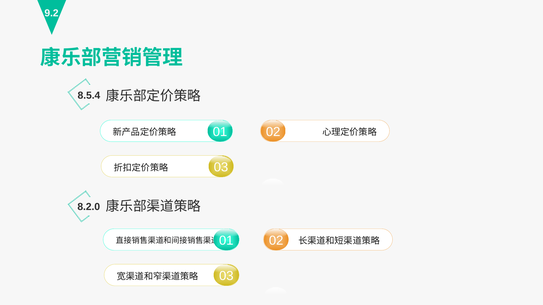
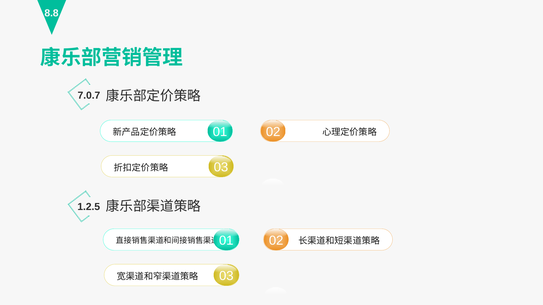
9.2: 9.2 -> 8.8
8.5.4: 8.5.4 -> 7.0.7
8.2.0: 8.2.0 -> 1.2.5
